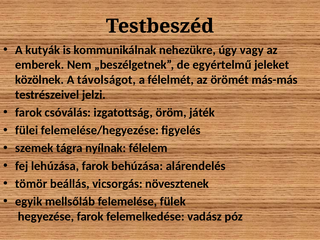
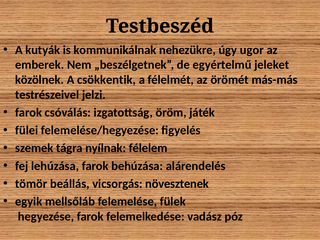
vagy: vagy -> ugor
távolságot: távolságot -> csökkentik
